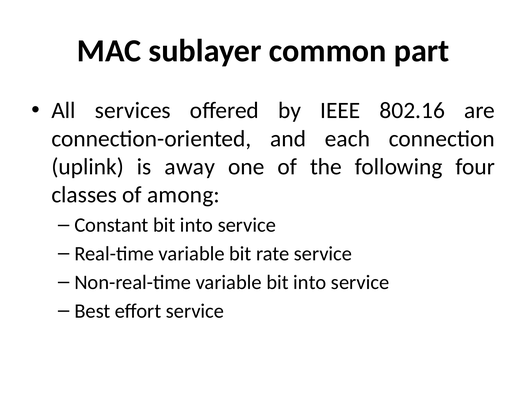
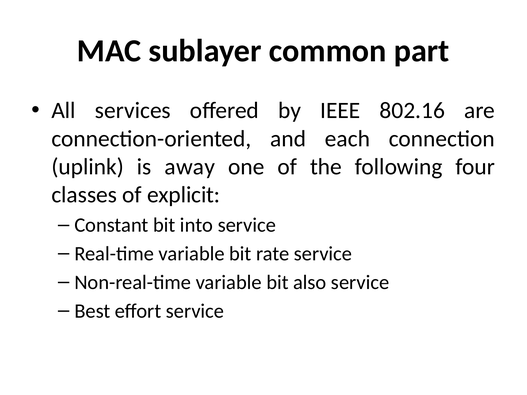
among: among -> explicit
variable bit into: into -> also
